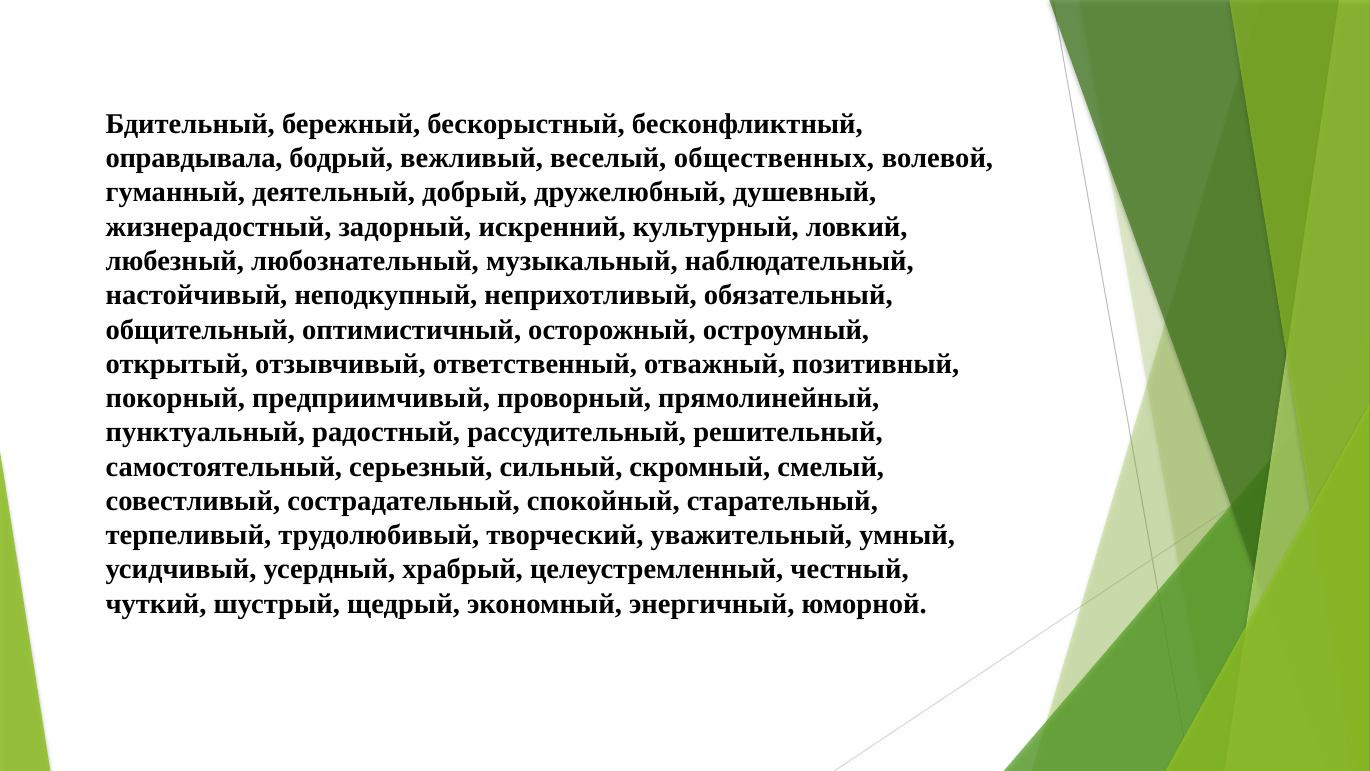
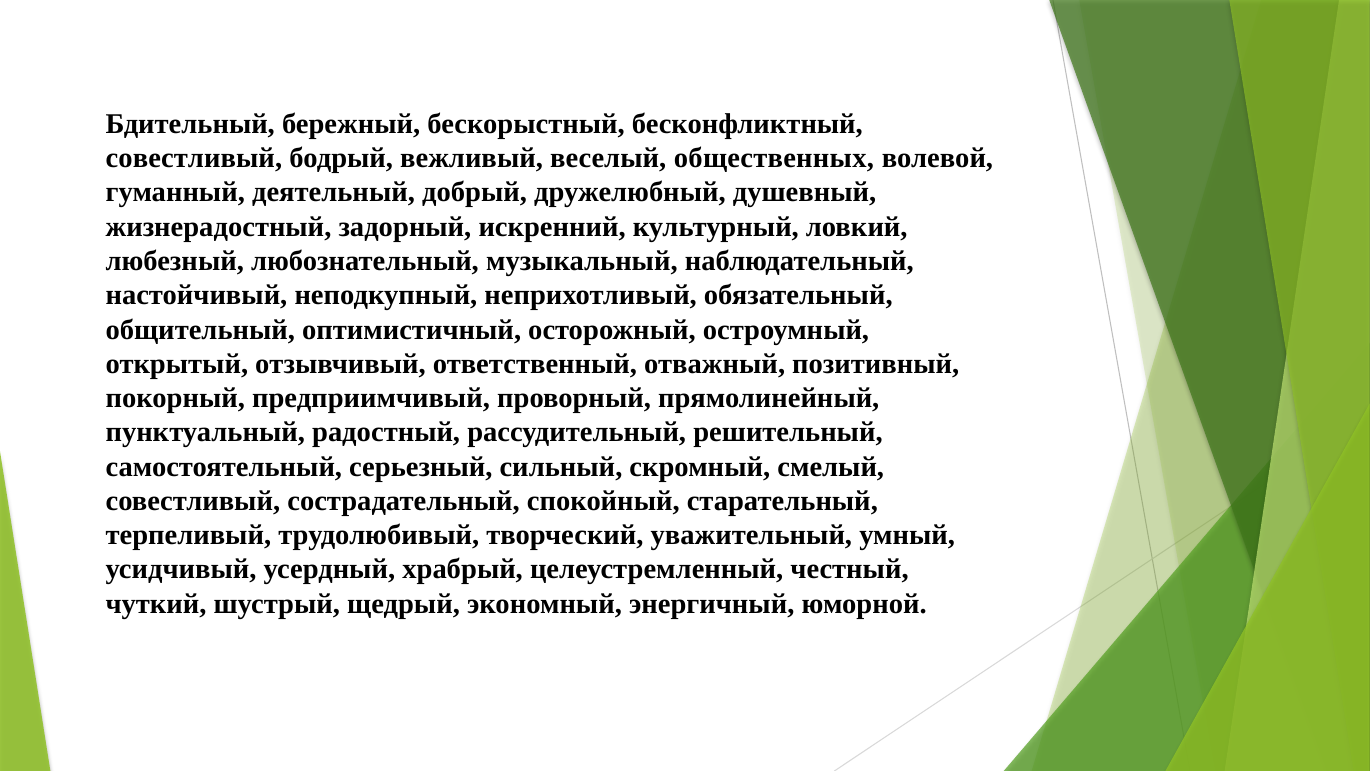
оправдывала at (194, 158): оправдывала -> совестливый
